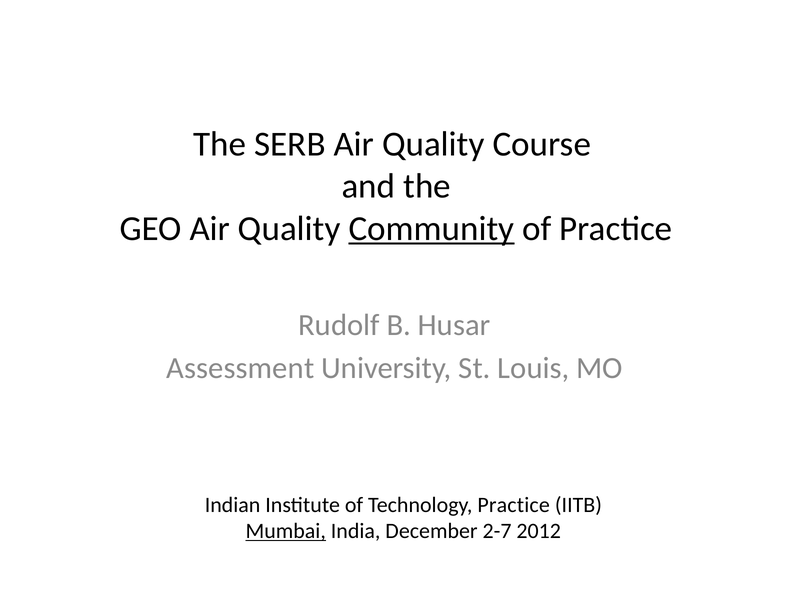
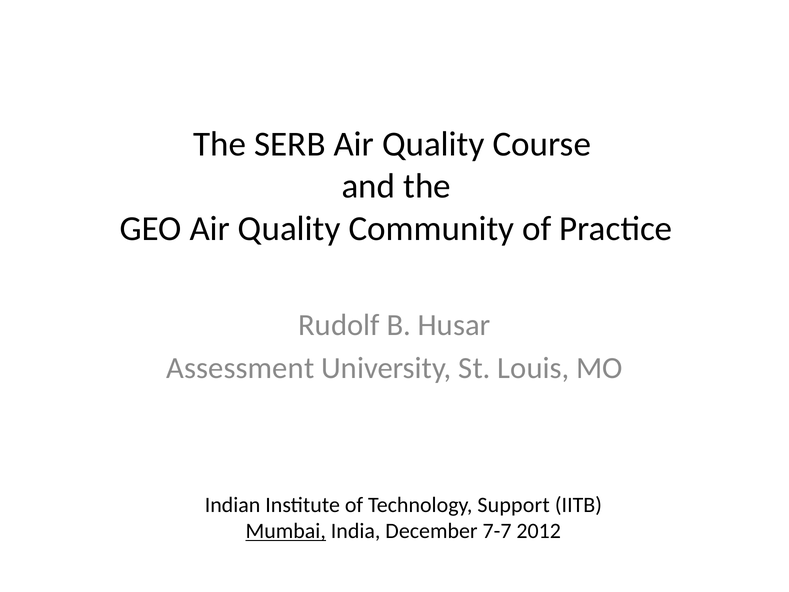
Community underline: present -> none
Technology Practice: Practice -> Support
2-7: 2-7 -> 7-7
